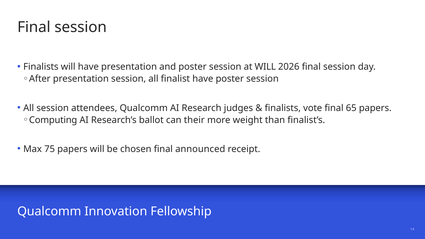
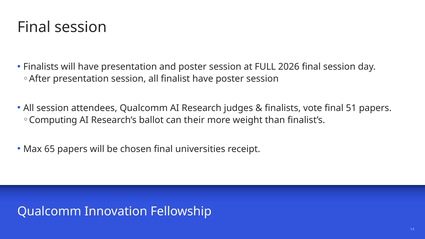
at WILL: WILL -> FULL
65: 65 -> 51
75: 75 -> 65
announced: announced -> universities
